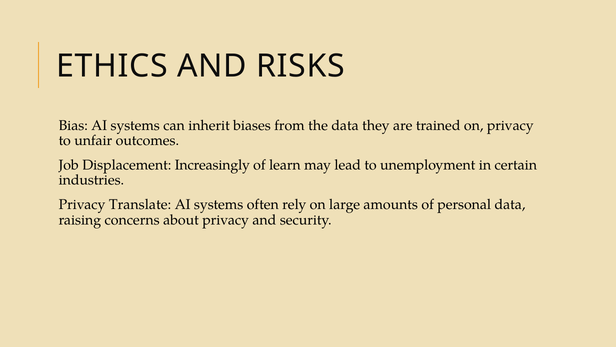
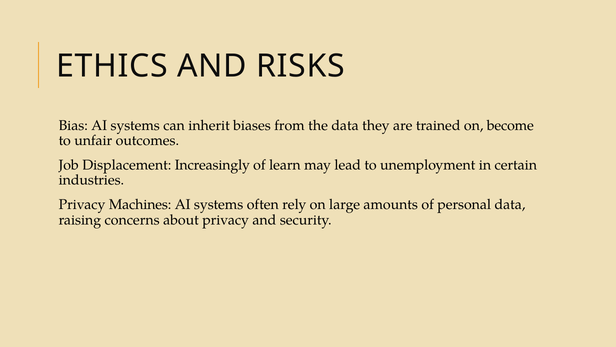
on privacy: privacy -> become
Translate: Translate -> Machines
